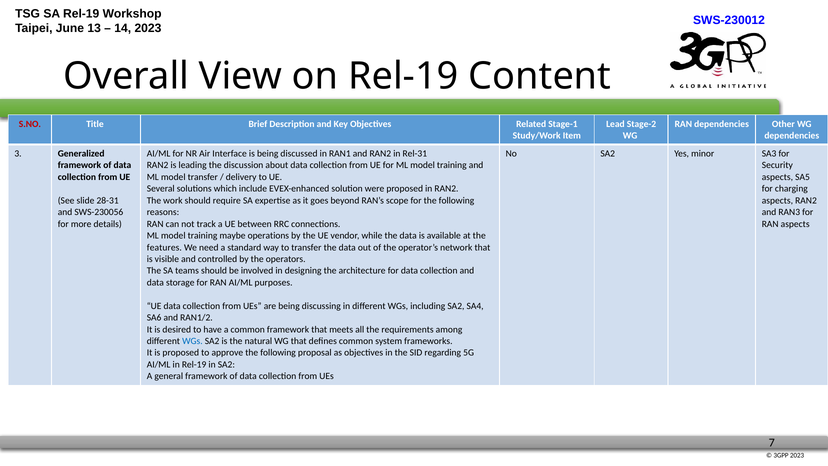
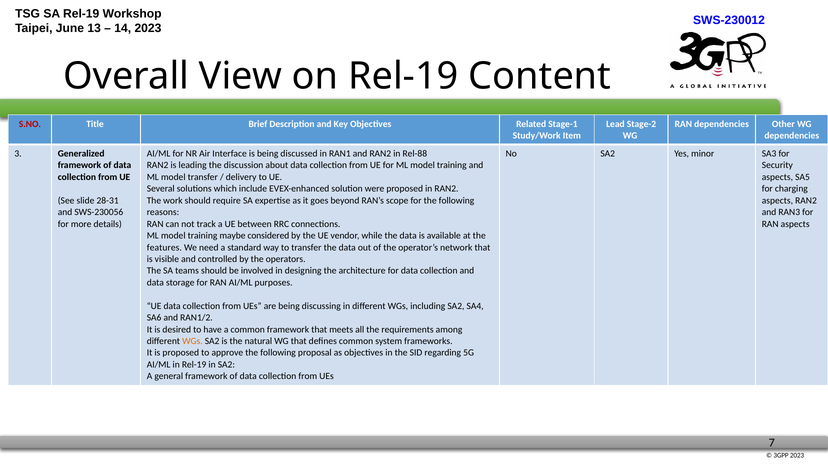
Rel-31: Rel-31 -> Rel-88
operations: operations -> considered
WGs at (192, 341) colour: blue -> orange
